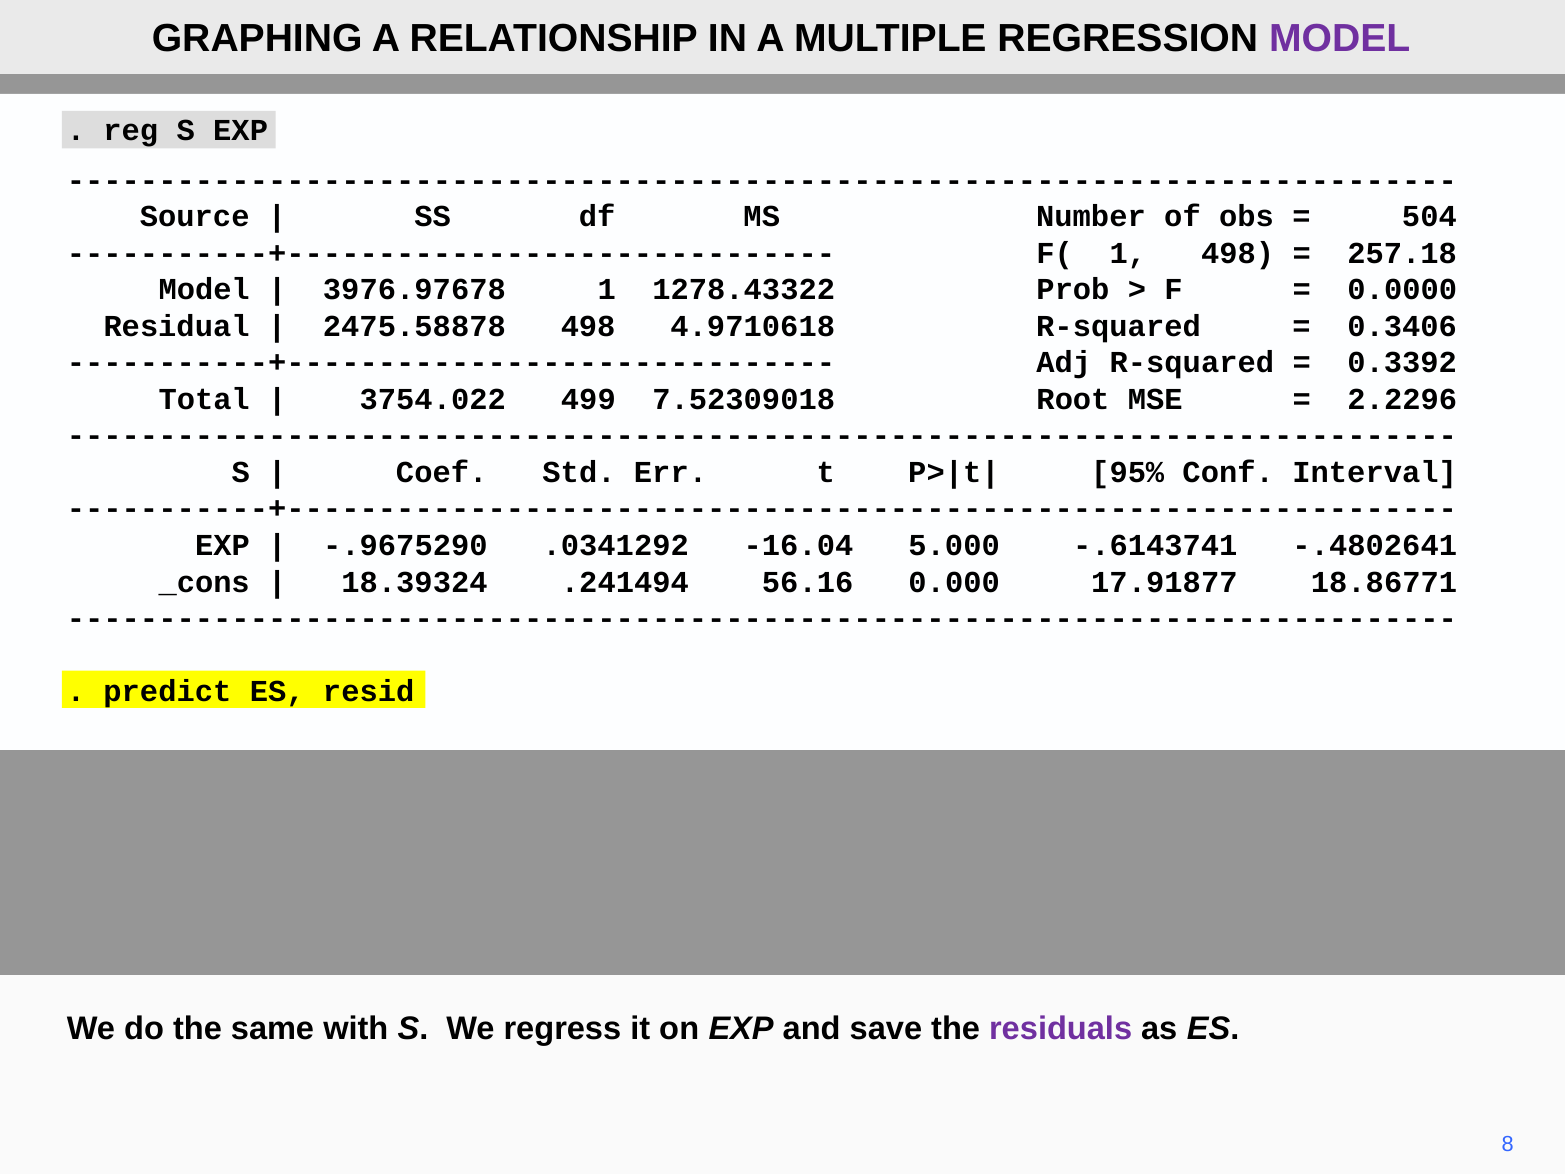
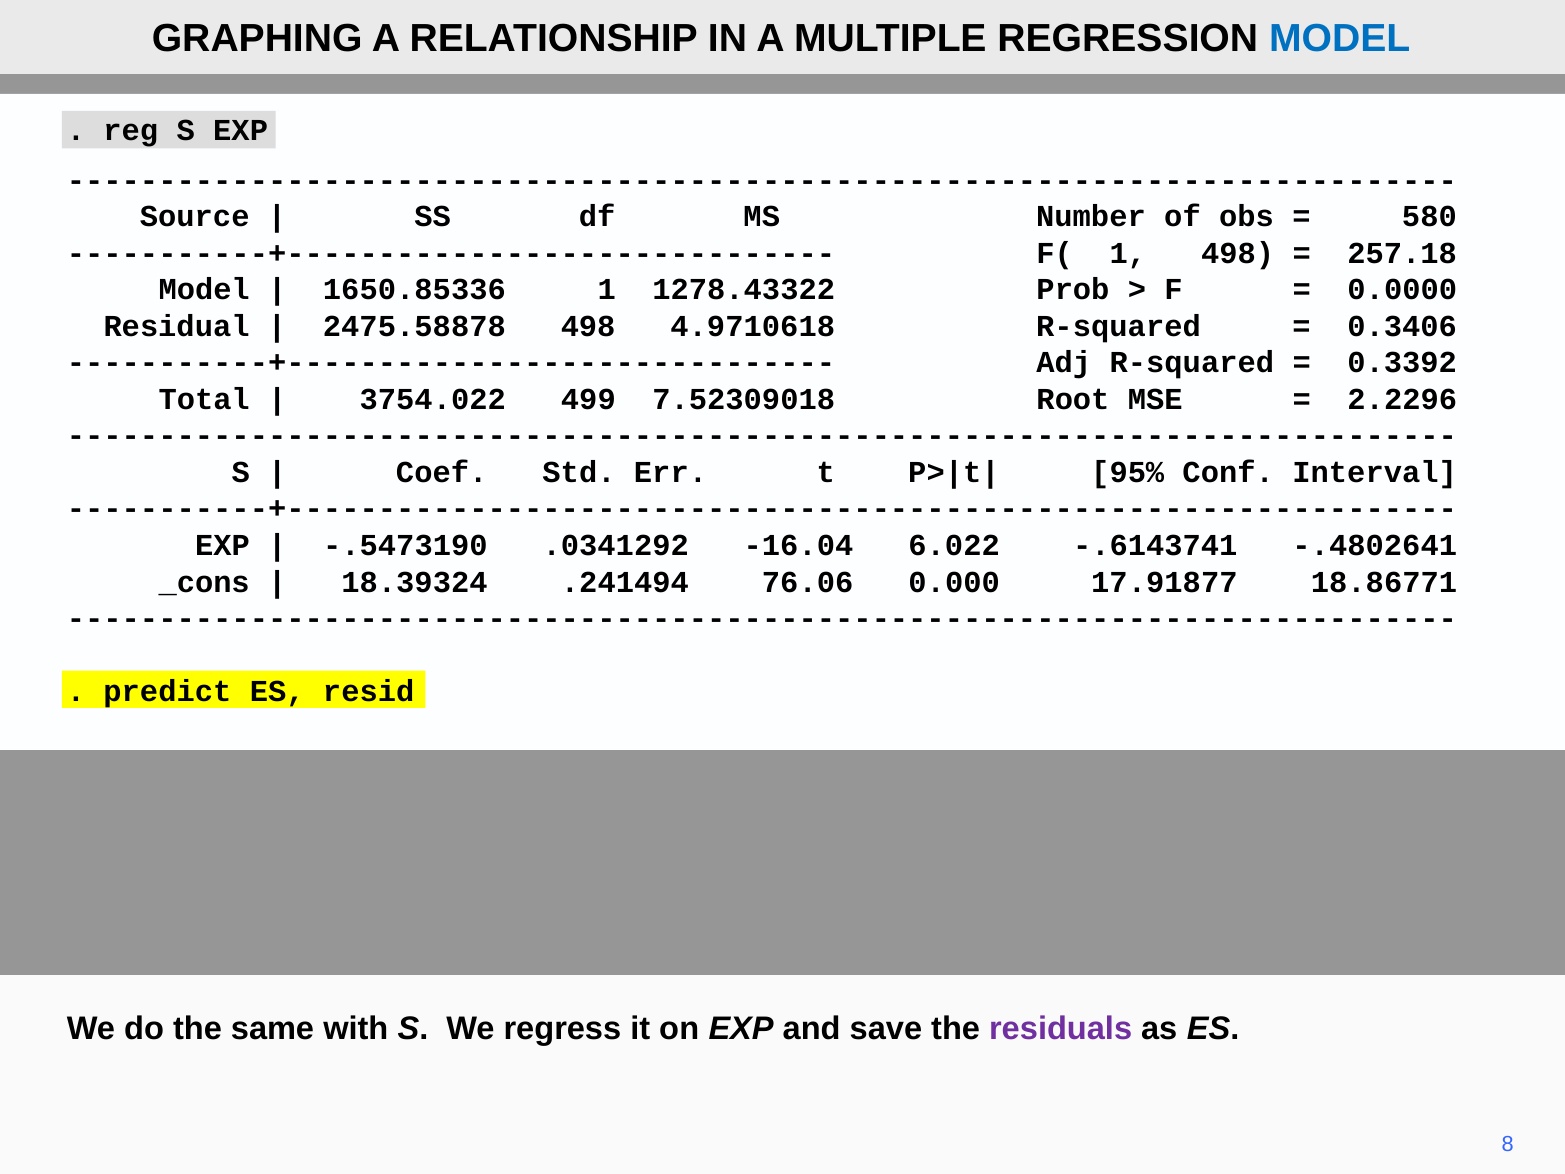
MODEL at (1340, 38) colour: purple -> blue
504: 504 -> 580
3976.97678: 3976.97678 -> 1650.85336
-.9675290: -.9675290 -> -.5473190
5.000: 5.000 -> 6.022
56.16: 56.16 -> 76.06
